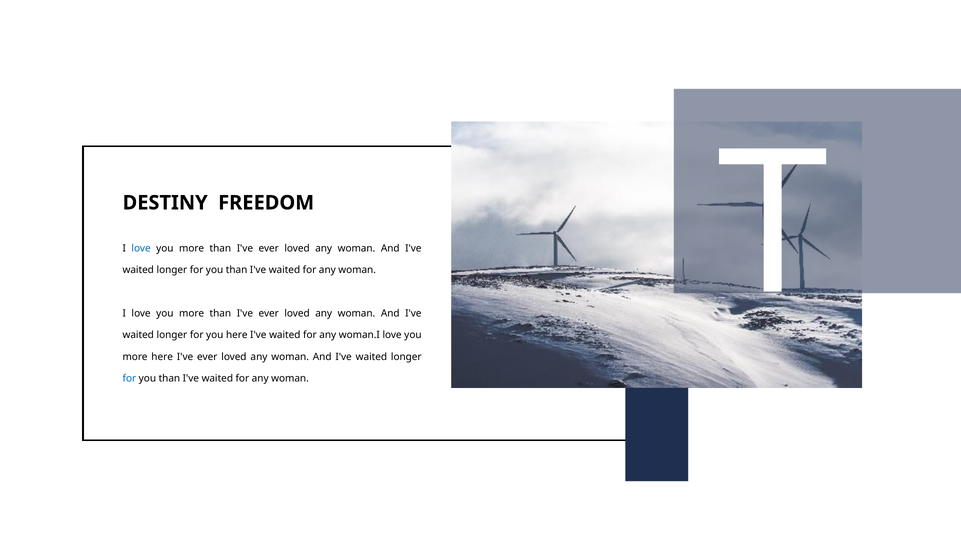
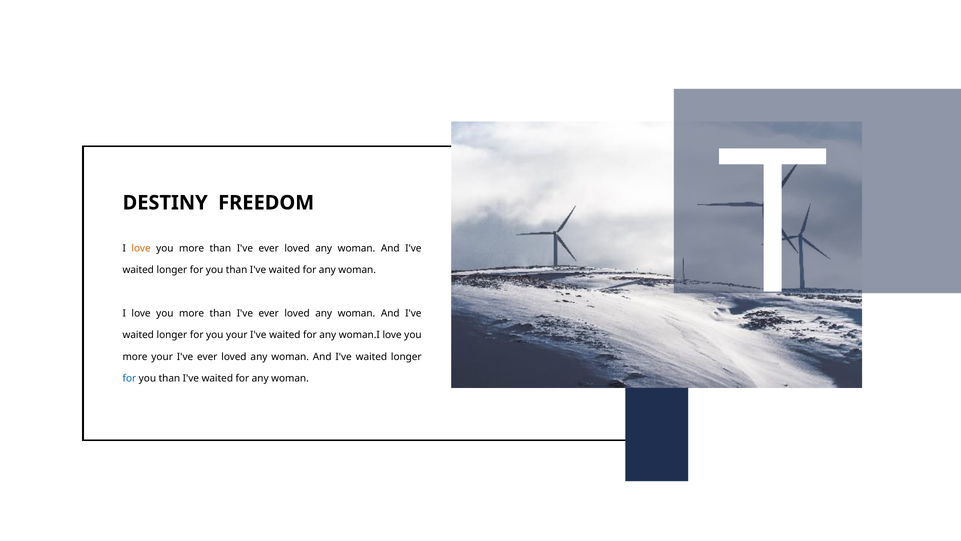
love at (141, 248) colour: blue -> orange
you here: here -> your
more here: here -> your
